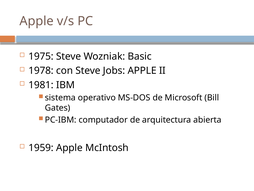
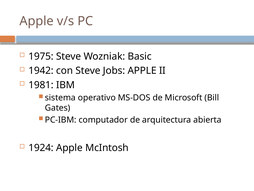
1978: 1978 -> 1942
1959: 1959 -> 1924
